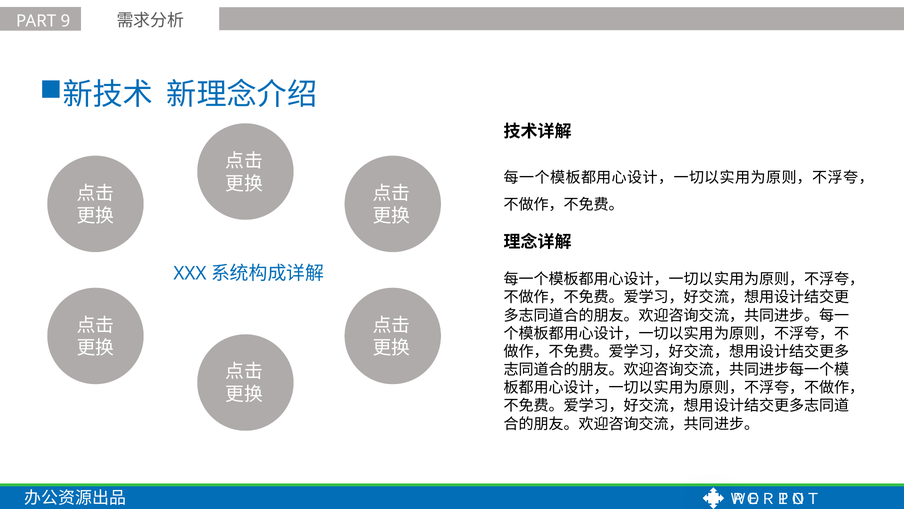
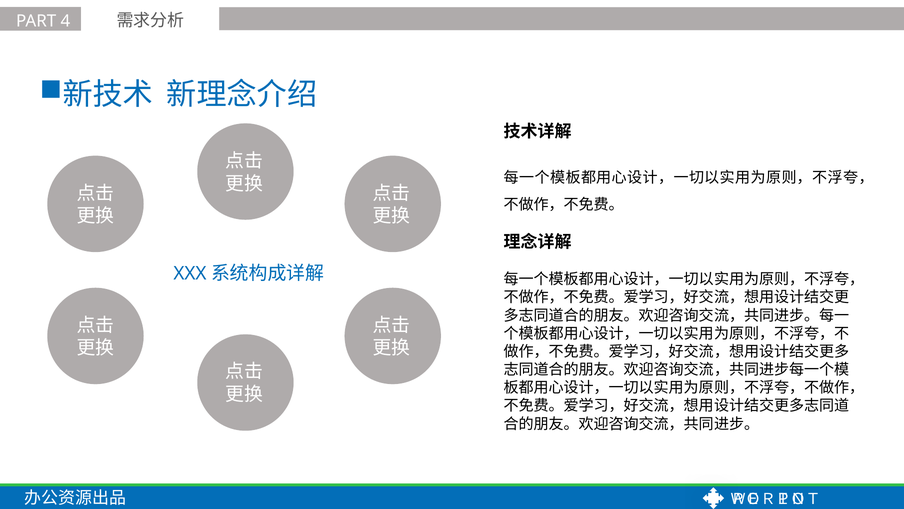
9: 9 -> 4
